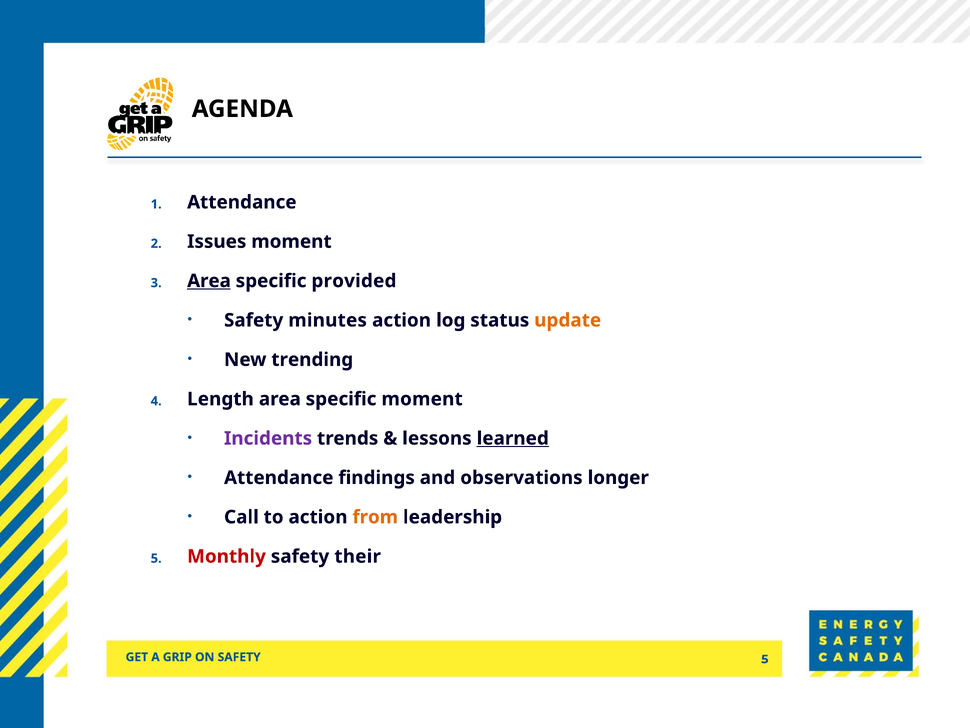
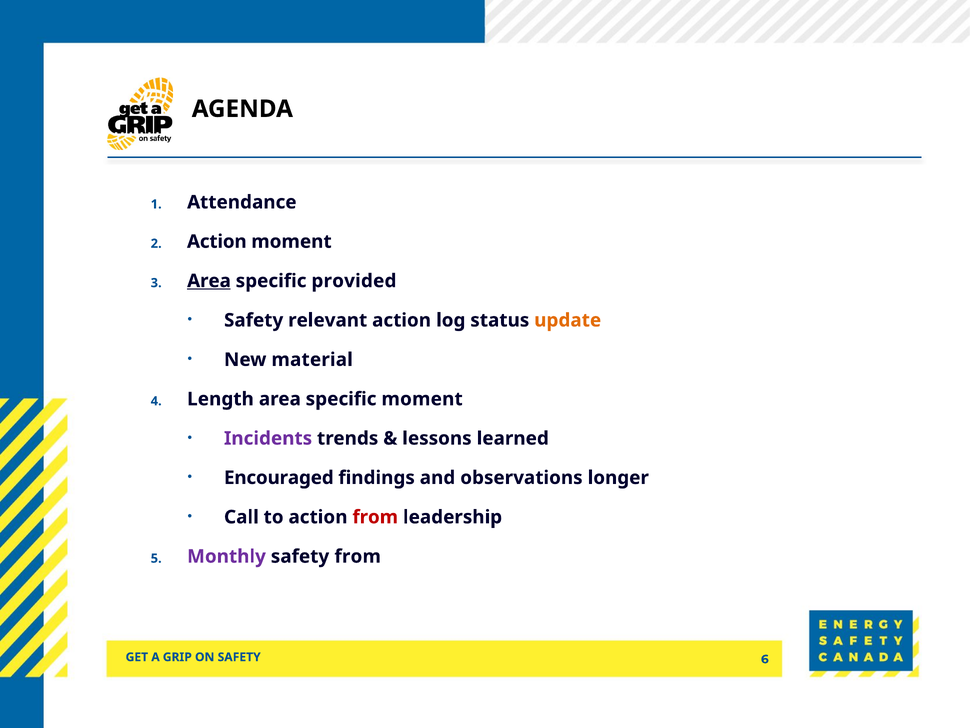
2 Issues: Issues -> Action
minutes: minutes -> relevant
trending: trending -> material
learned underline: present -> none
Attendance at (279, 477): Attendance -> Encouraged
from at (375, 517) colour: orange -> red
Monthly colour: red -> purple
safety their: their -> from
SAFETY 5: 5 -> 6
